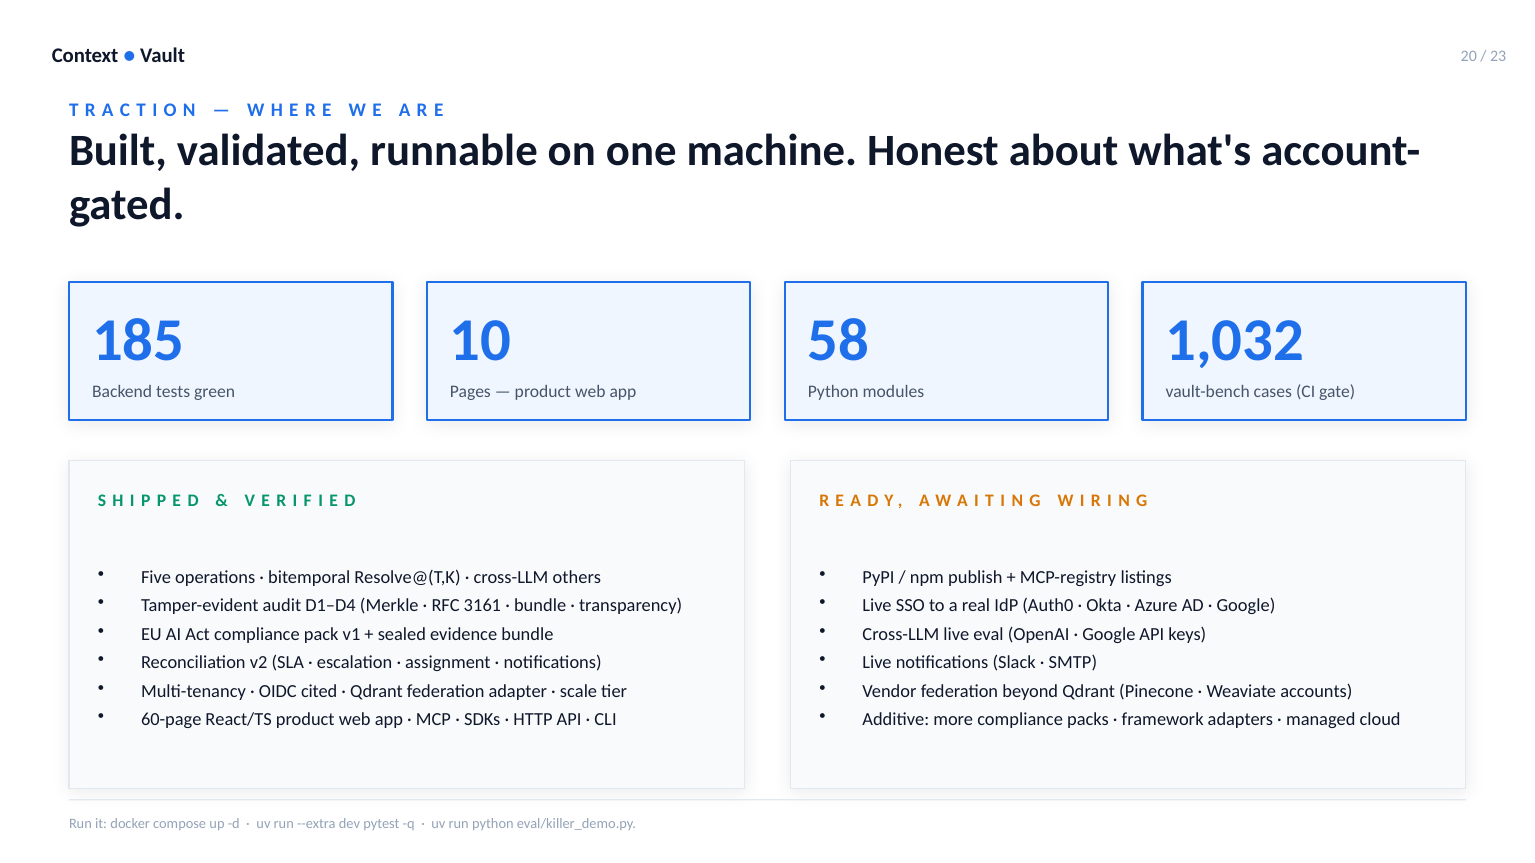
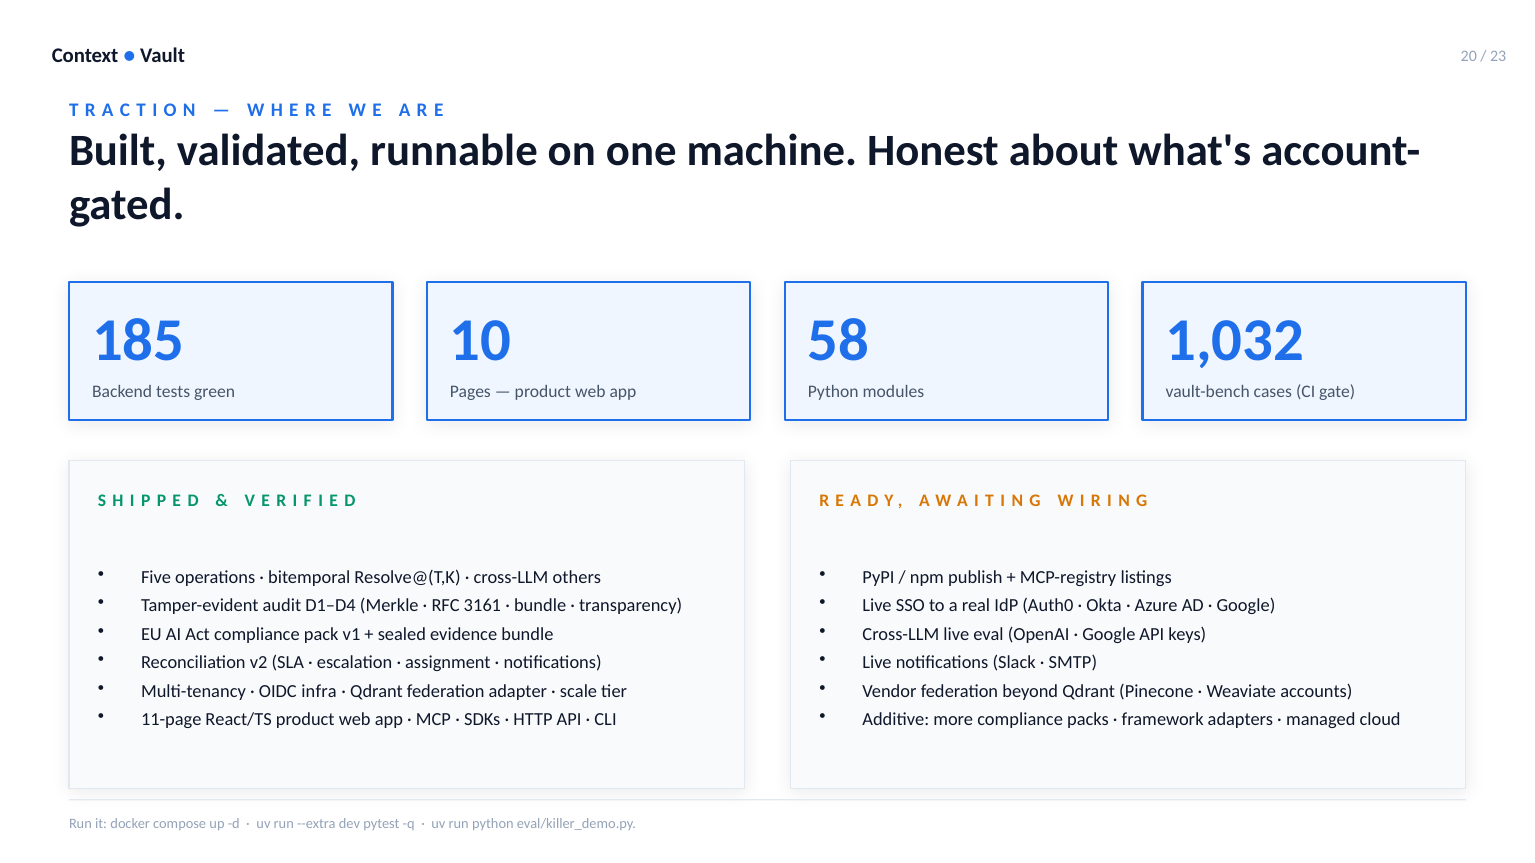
cited: cited -> infra
60-page: 60-page -> 11-page
